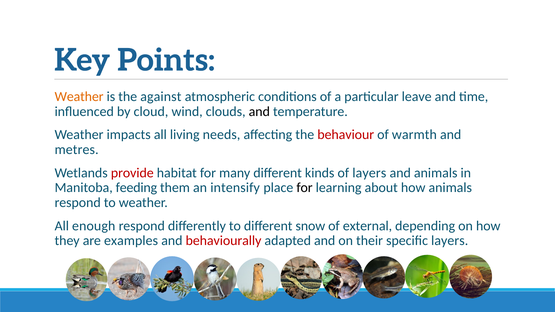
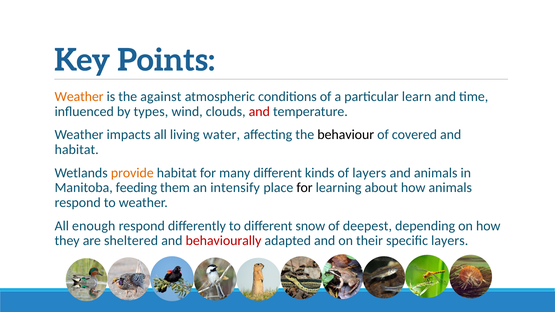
leave: leave -> learn
cloud: cloud -> types
and at (259, 112) colour: black -> red
needs: needs -> water
behaviour colour: red -> black
warmth: warmth -> covered
metres at (77, 150): metres -> habitat
provide colour: red -> orange
external: external -> deepest
examples: examples -> sheltered
